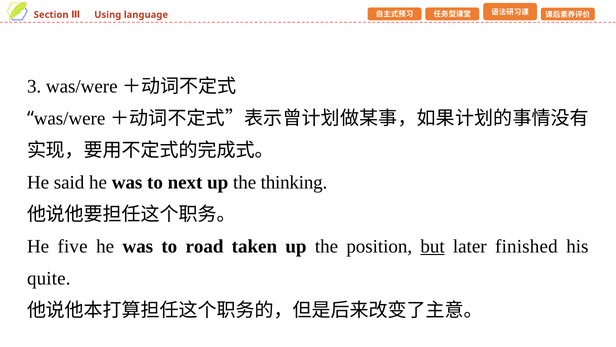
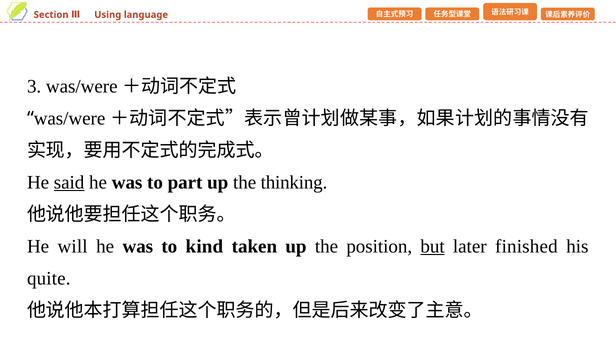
said underline: none -> present
next: next -> part
five: five -> will
road: road -> kind
